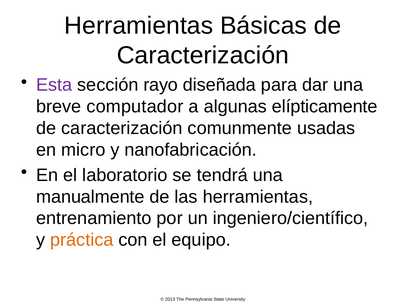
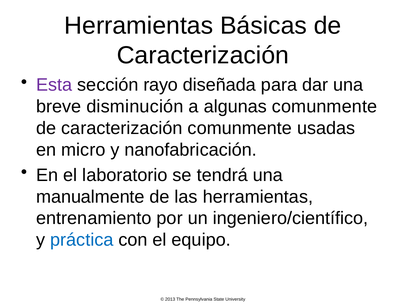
computador: computador -> disminución
algunas elípticamente: elípticamente -> comunmente
práctica colour: orange -> blue
